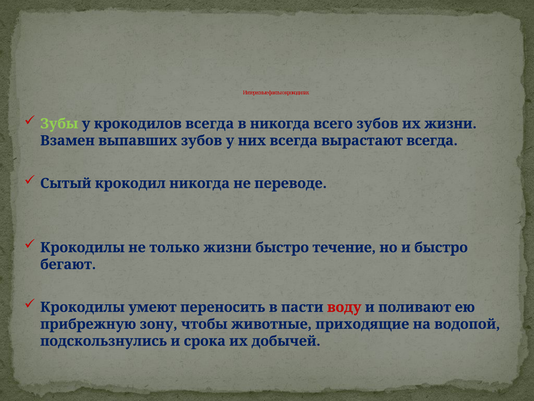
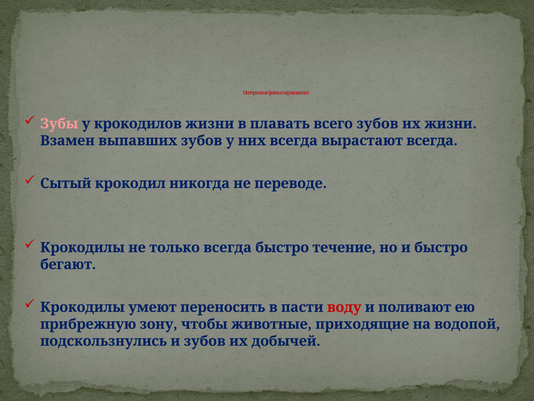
Зубы colour: light green -> pink
крокодилов всегда: всегда -> жизни
в никогда: никогда -> плавать
только жизни: жизни -> всегда
и срока: срока -> зубов
